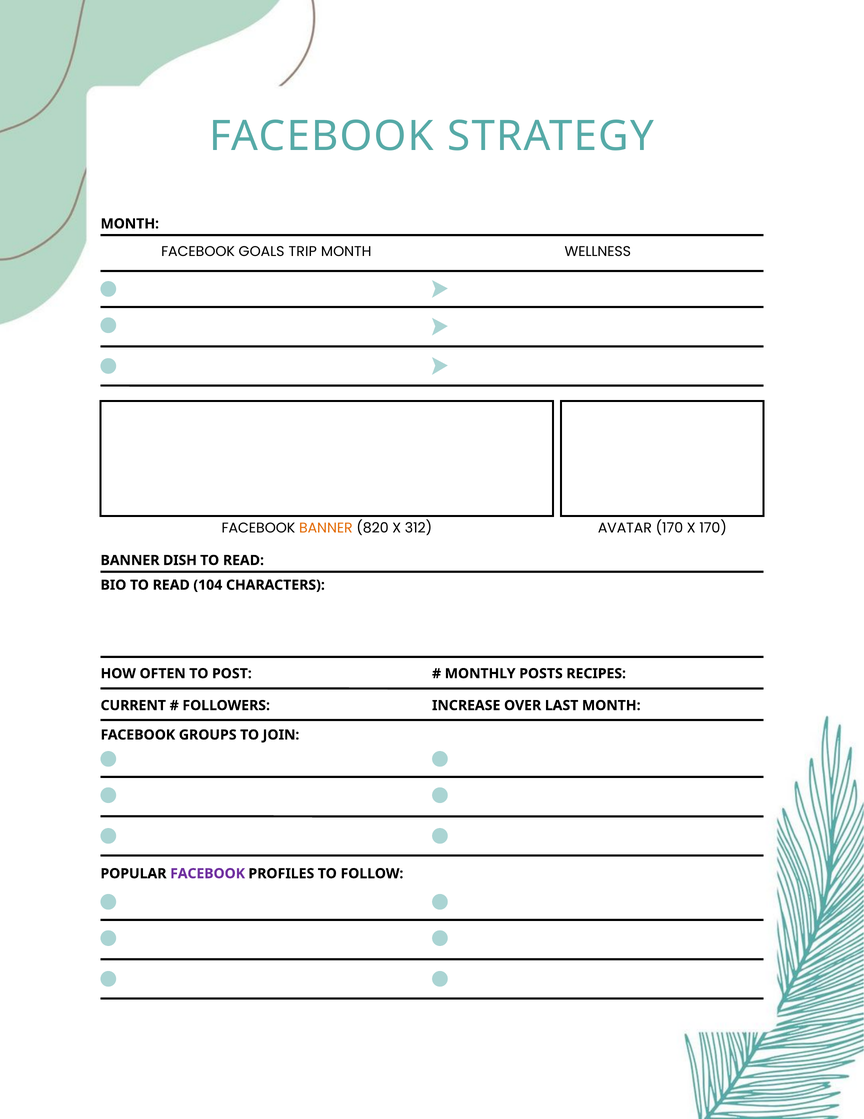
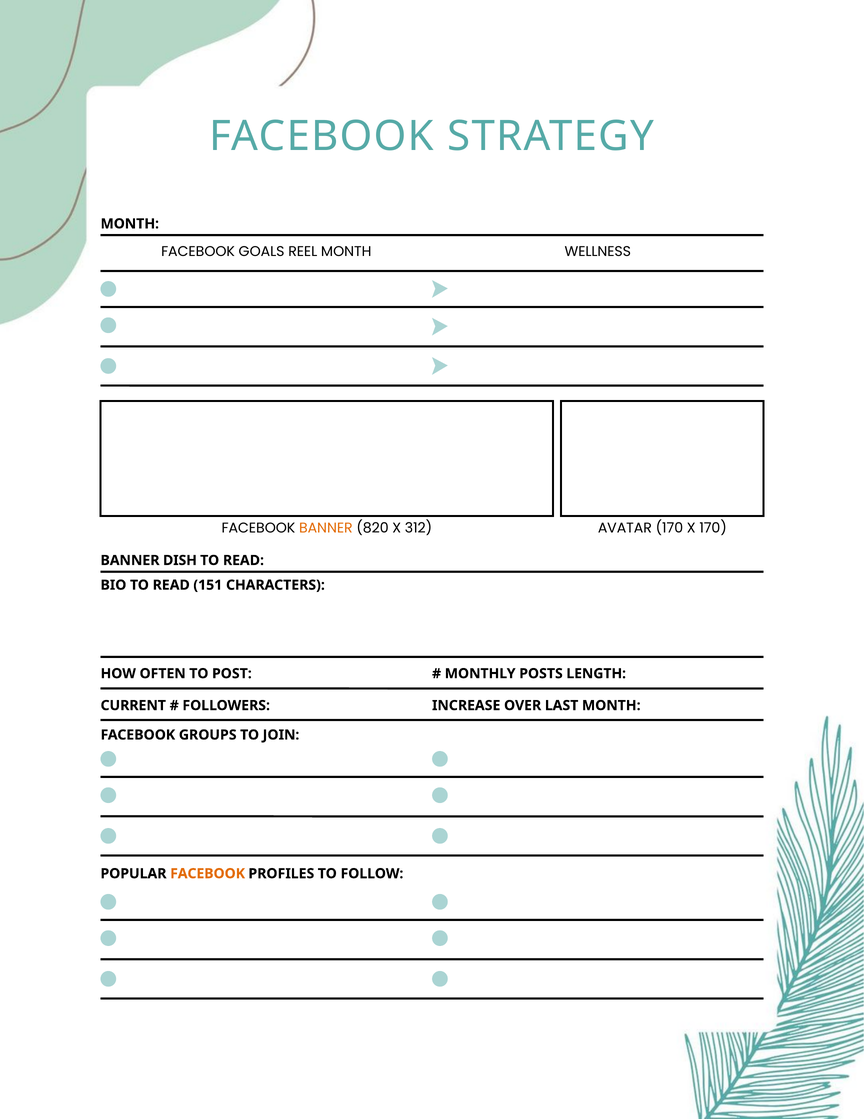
TRIP: TRIP -> REEL
104: 104 -> 151
RECIPES: RECIPES -> LENGTH
FACEBOOK at (208, 873) colour: purple -> orange
